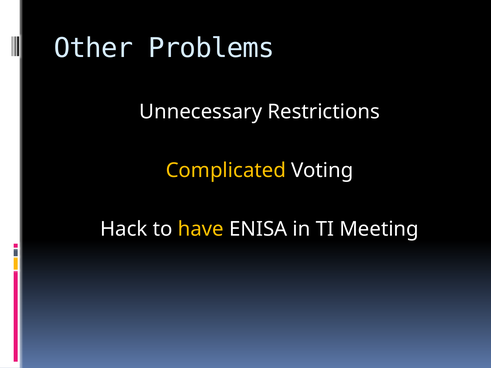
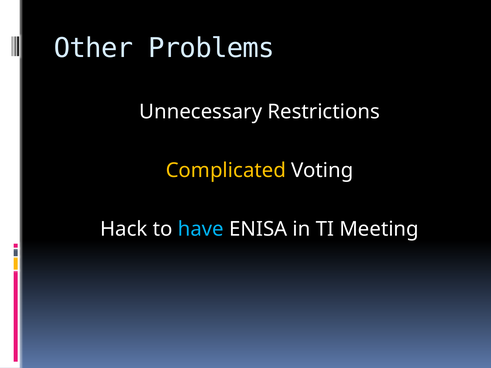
have colour: yellow -> light blue
